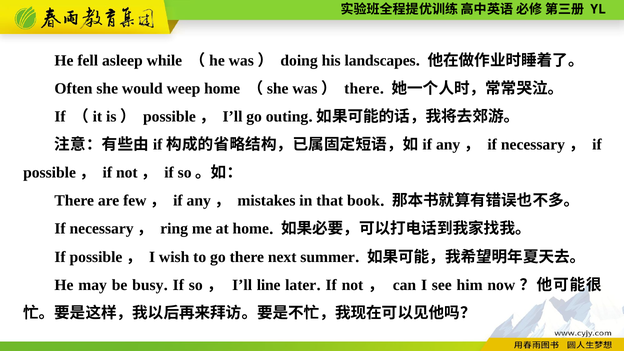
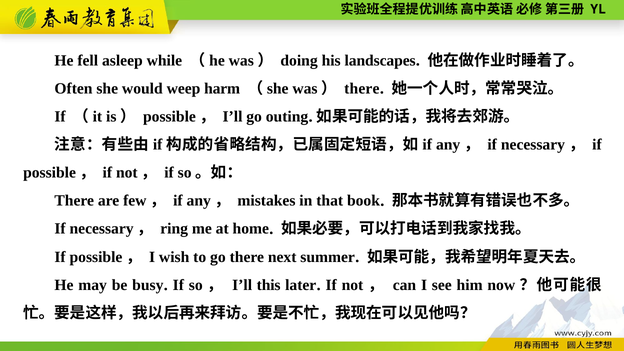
weep home: home -> harm
line: line -> this
